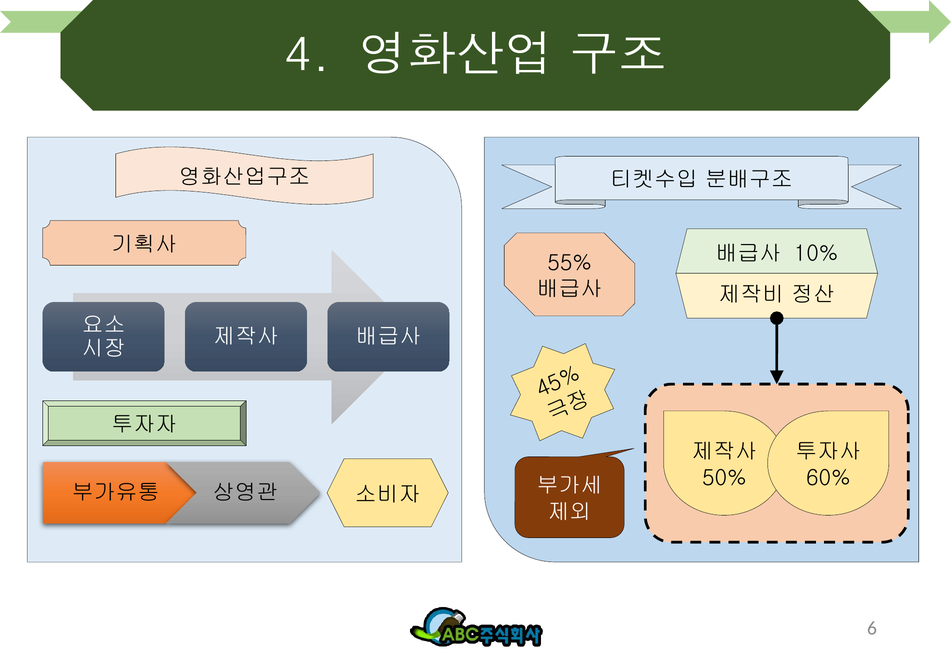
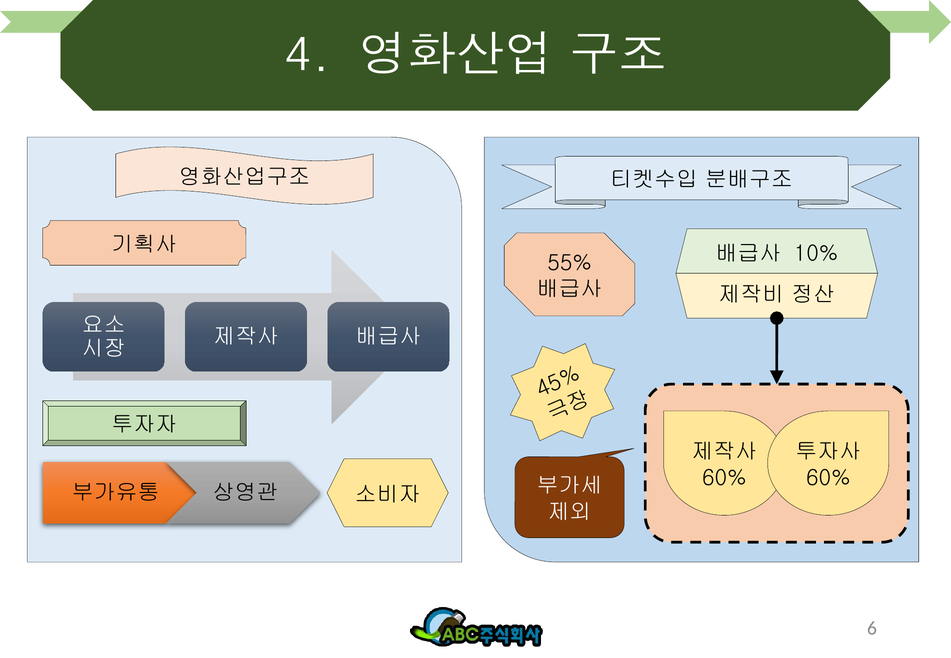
50% at (724, 478): 50% -> 60%
